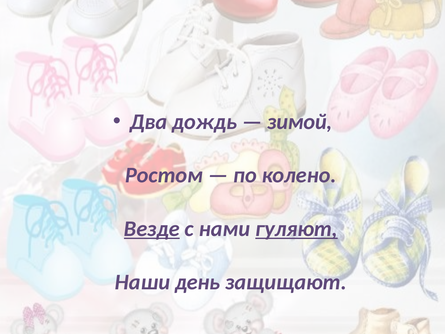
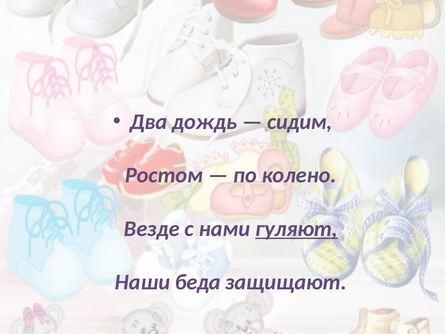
зимой: зимой -> сидим
Везде underline: present -> none
день: день -> беда
